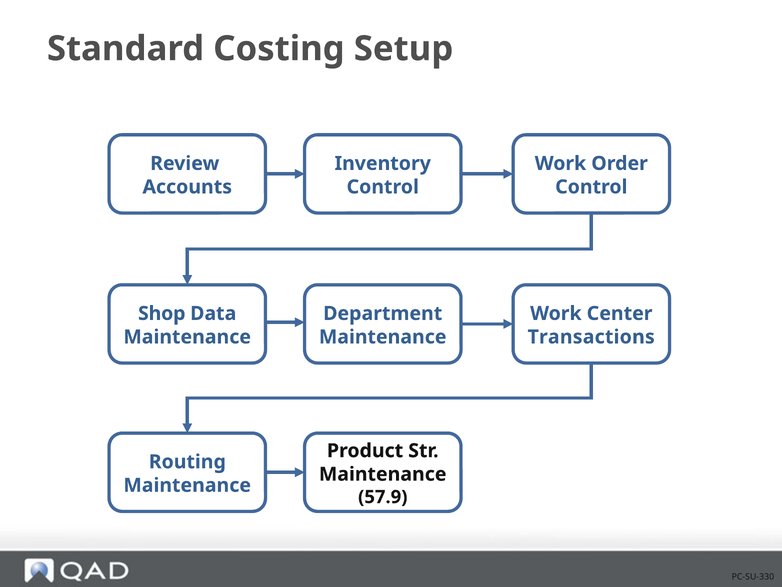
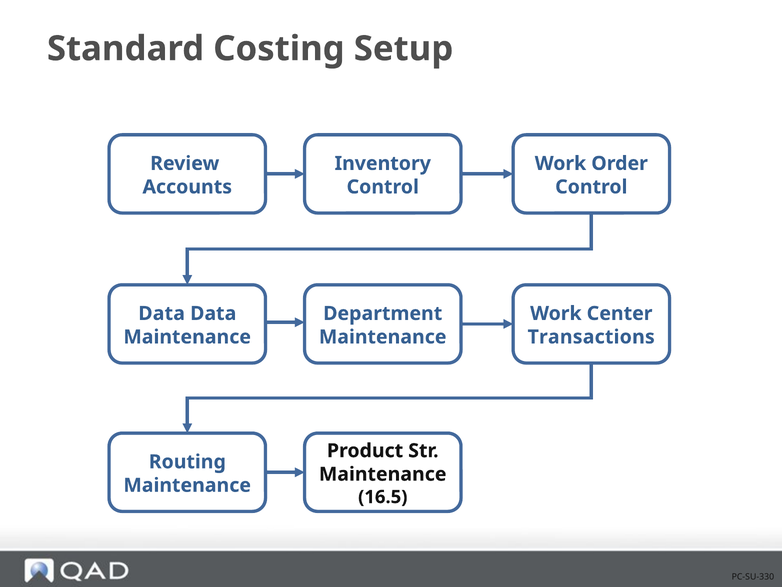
Shop at (162, 313): Shop -> Data
57.9: 57.9 -> 16.5
